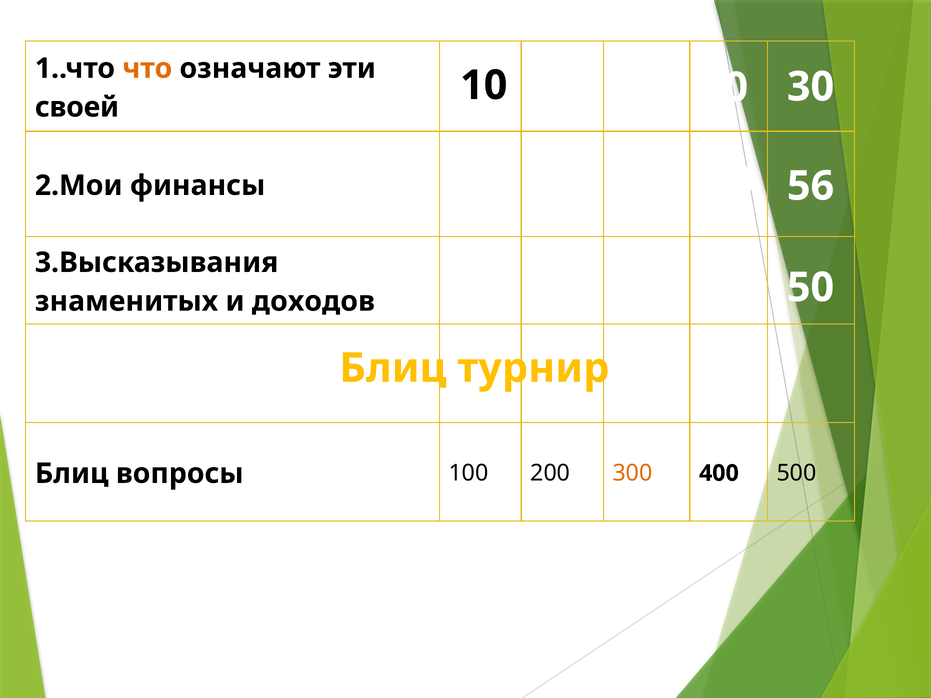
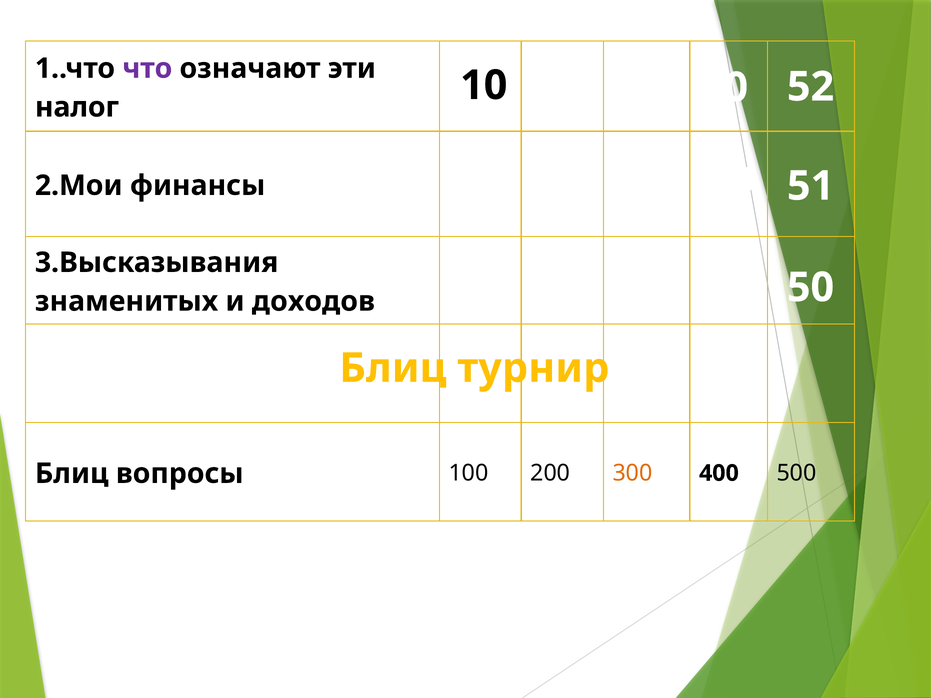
что colour: orange -> purple
40 30: 30 -> 52
своей: своей -> налог
56: 56 -> 51
